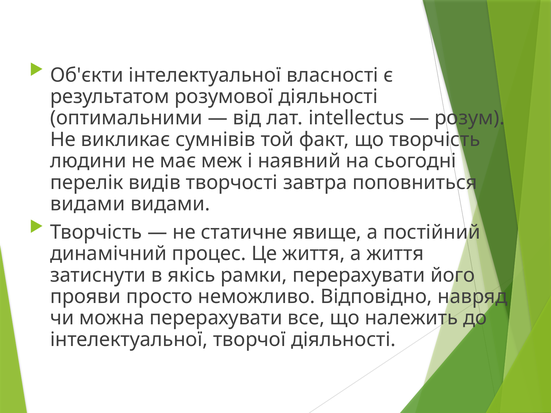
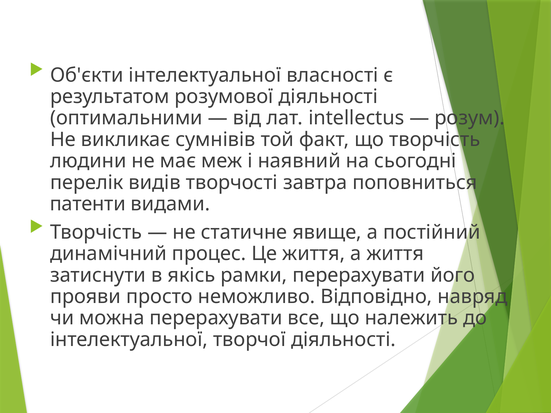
видами at (88, 204): видами -> патенти
